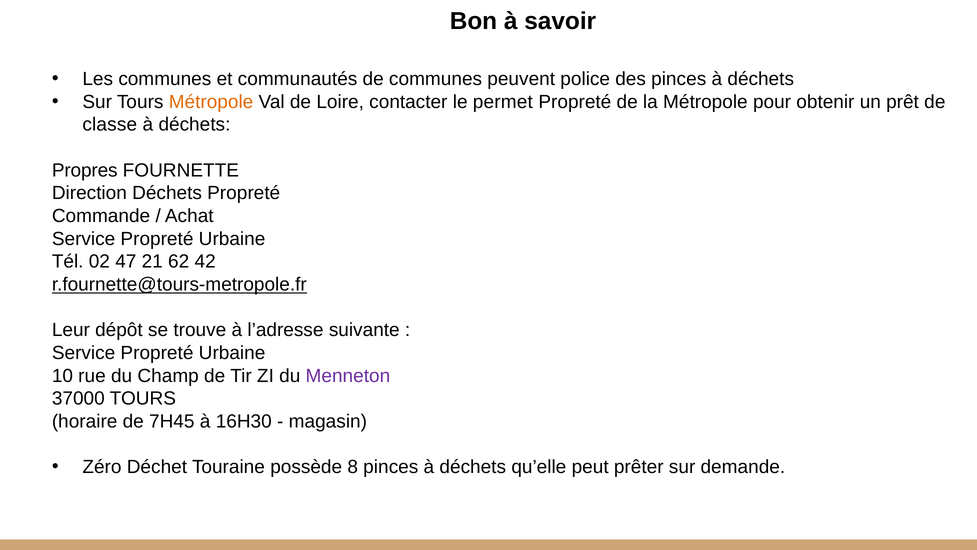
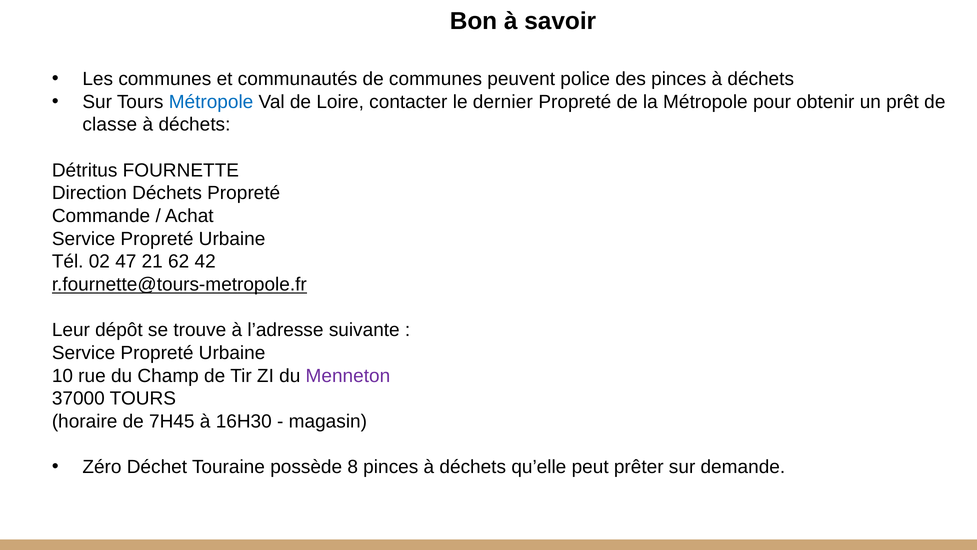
Métropole at (211, 102) colour: orange -> blue
permet: permet -> dernier
Propres: Propres -> Détritus
